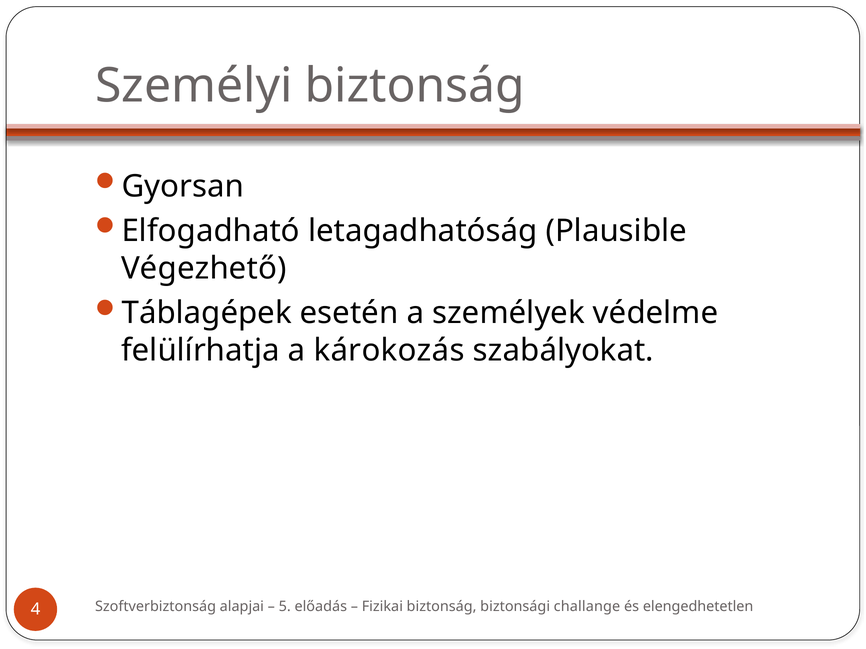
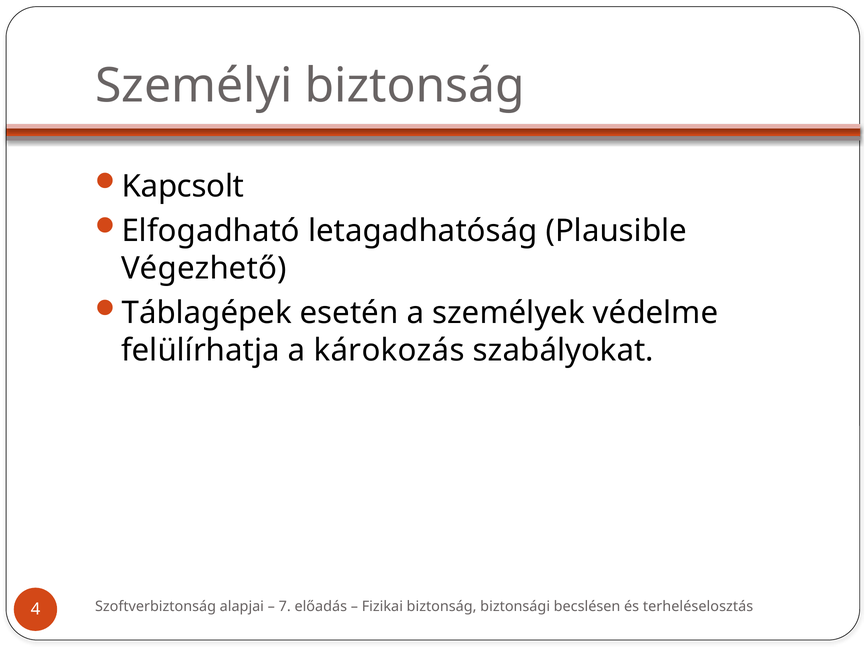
Gyorsan: Gyorsan -> Kapcsolt
5: 5 -> 7
challange: challange -> becslésen
elengedhetetlen: elengedhetetlen -> terheléselosztás
